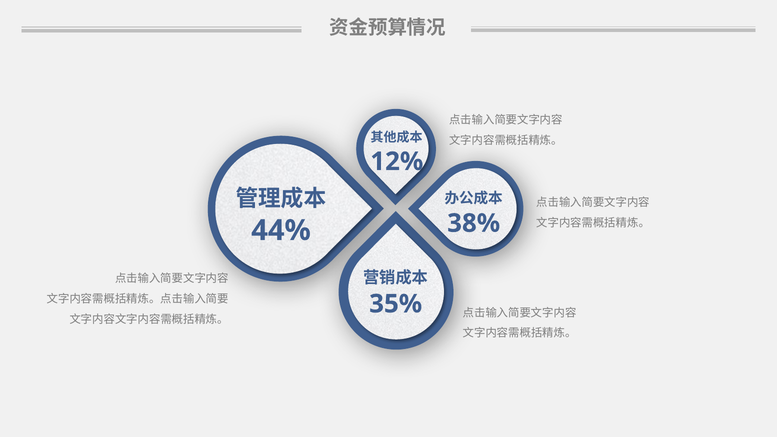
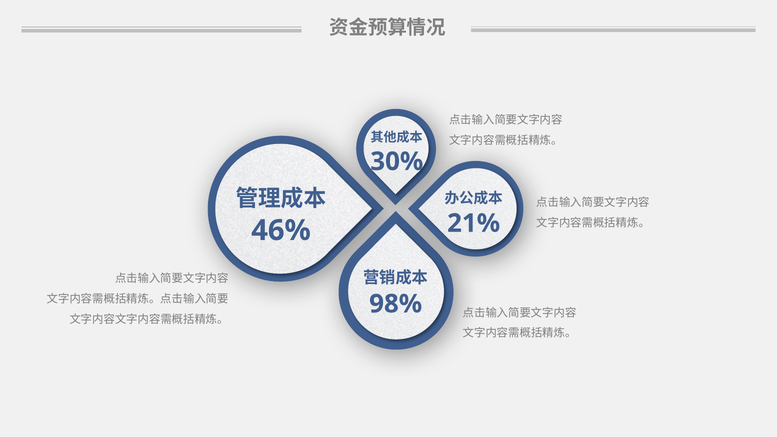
12%: 12% -> 30%
38%: 38% -> 21%
44%: 44% -> 46%
35%: 35% -> 98%
